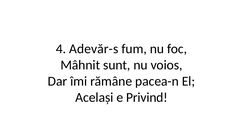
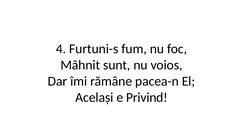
Adevăr-s: Adevăr-s -> Furtuni-s
